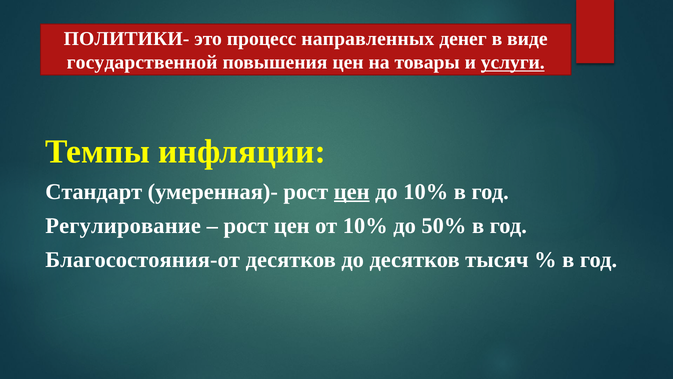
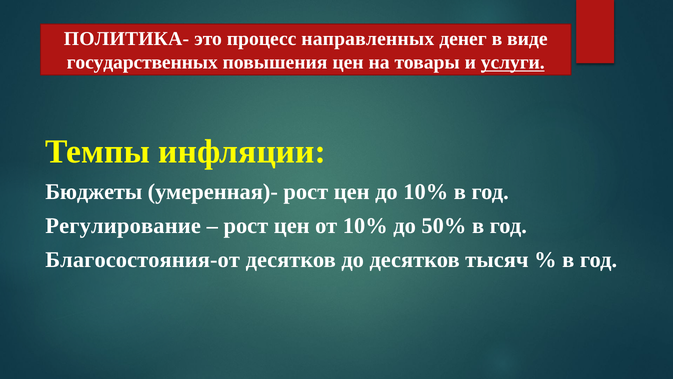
ПОЛИТИКИ-: ПОЛИТИКИ- -> ПОЛИТИКА-
государственной: государственной -> государственных
Стандарт: Стандарт -> Бюджеты
цен at (352, 191) underline: present -> none
